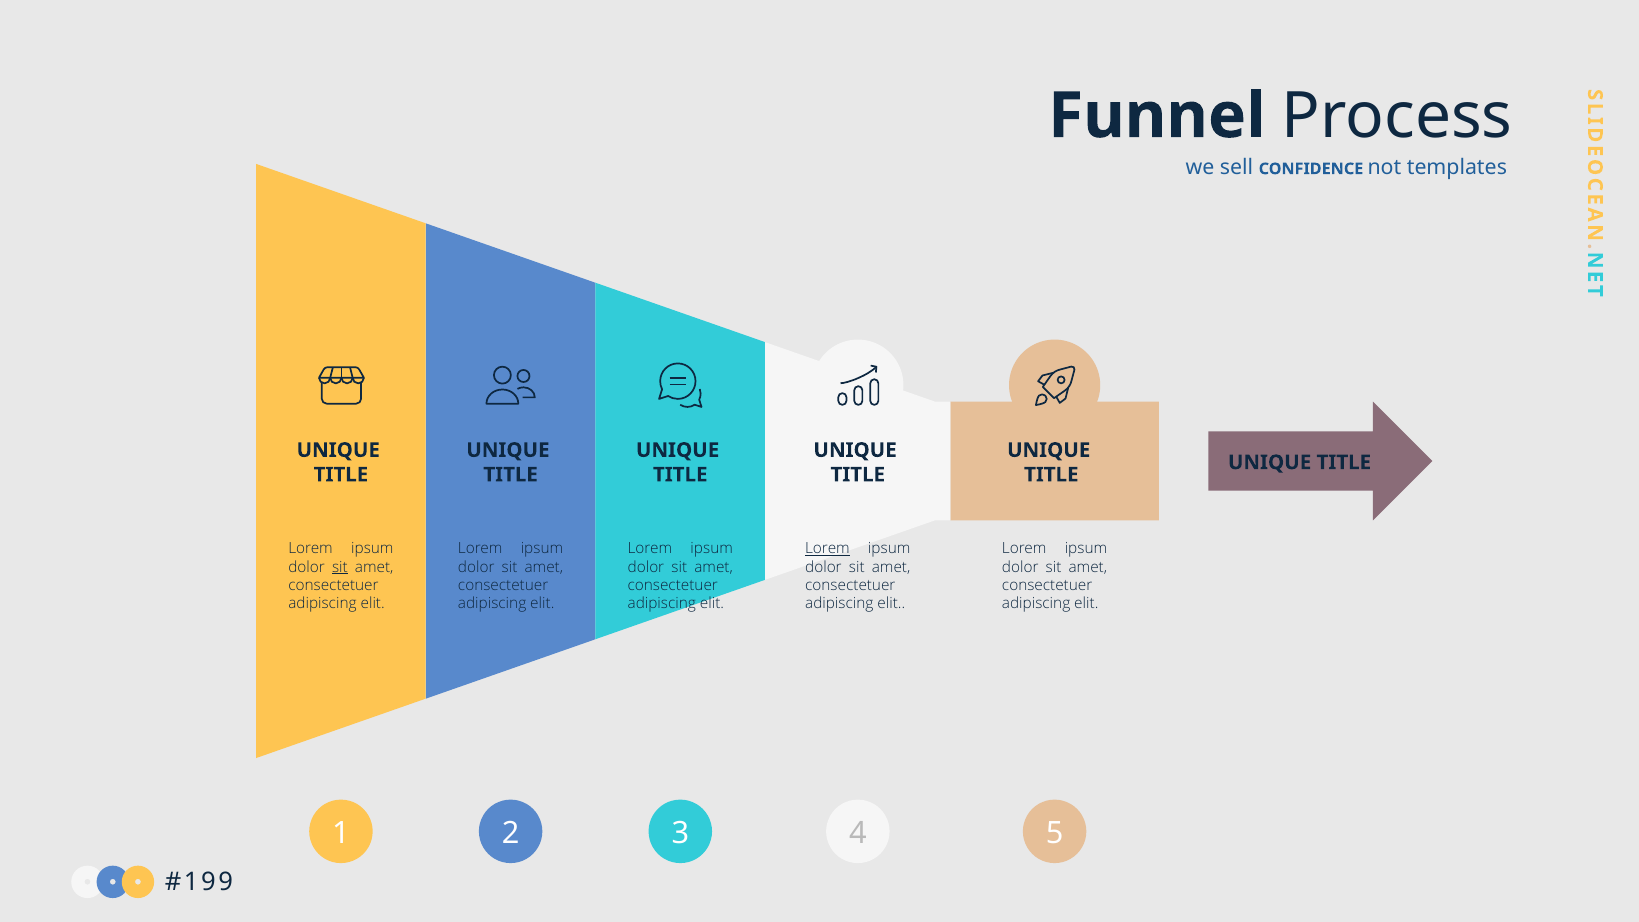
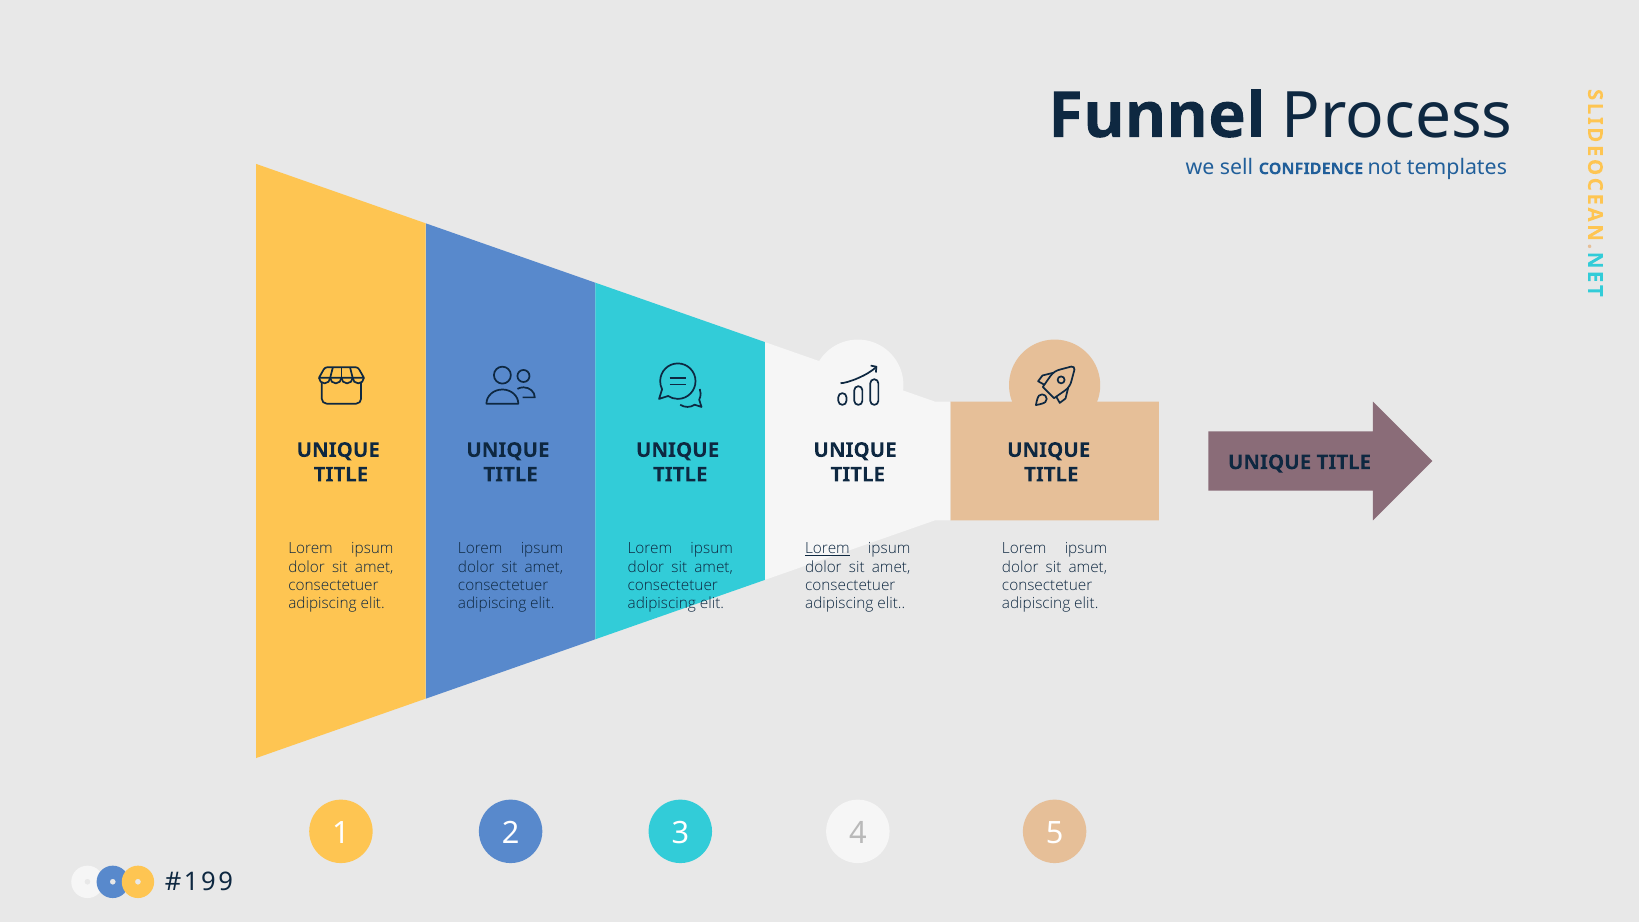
sit at (340, 567) underline: present -> none
